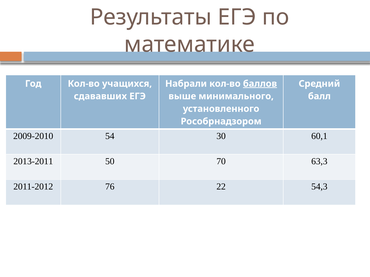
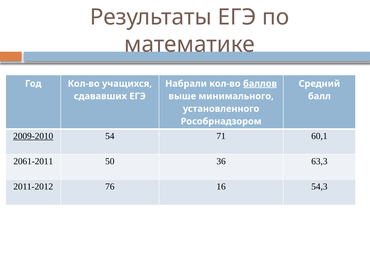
2009-2010 underline: none -> present
30: 30 -> 71
2013-2011: 2013-2011 -> 2061-2011
70: 70 -> 36
22: 22 -> 16
